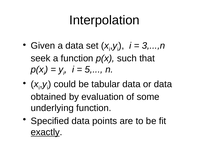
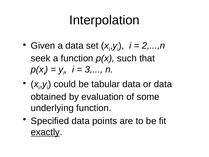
3,...,n: 3,...,n -> 2,...,n
5: 5 -> 3
